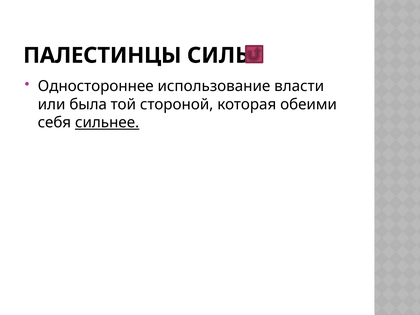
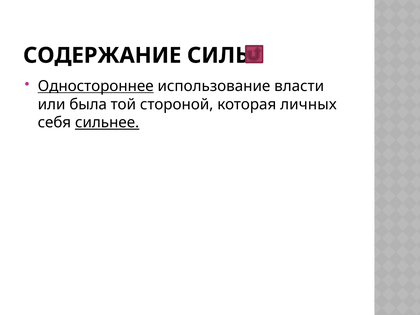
ПАЛЕСТИНЦЫ: ПАЛЕСТИНЦЫ -> СОДЕРЖАНИЕ
Одностороннее underline: none -> present
обеими: обеими -> личных
